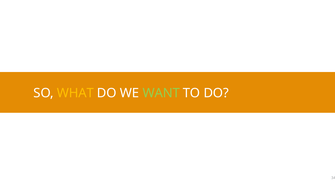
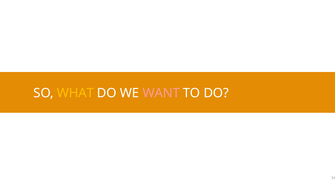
WANT colour: light green -> pink
